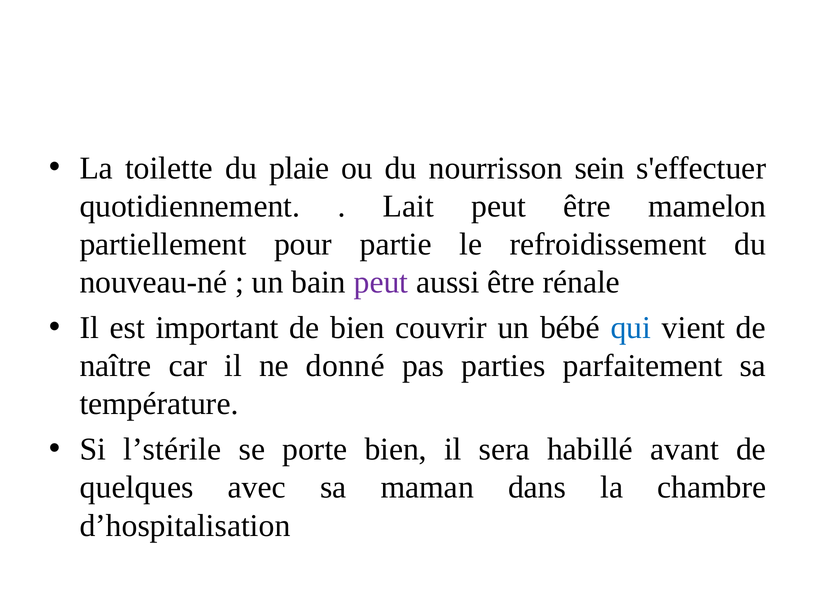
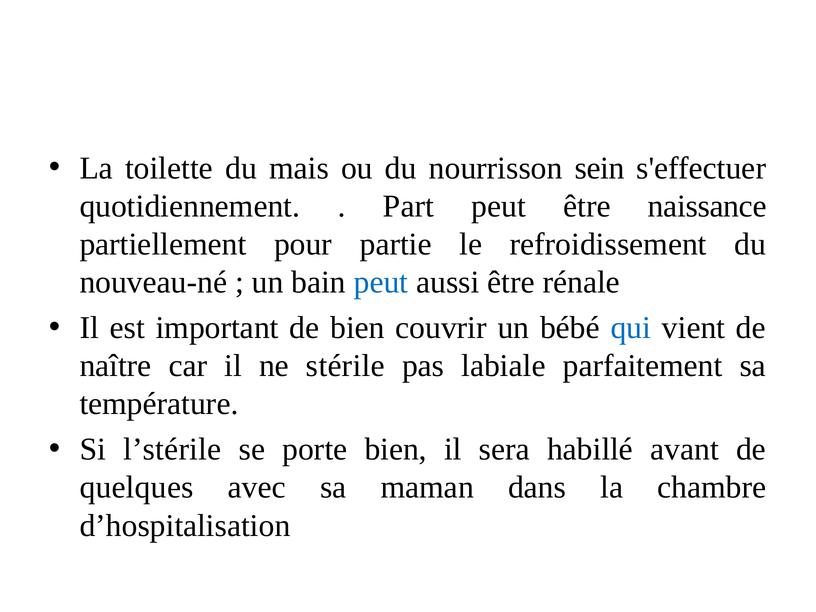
plaie: plaie -> mais
Lait: Lait -> Part
mamelon: mamelon -> naissance
peut at (381, 282) colour: purple -> blue
donné: donné -> stérile
parties: parties -> labiale
